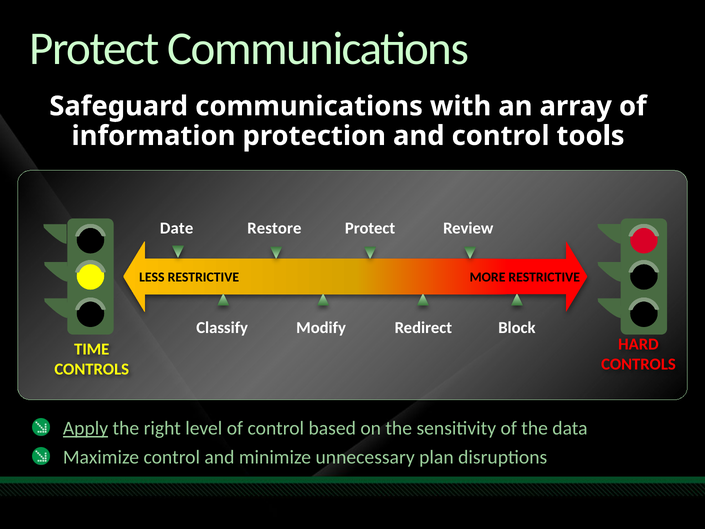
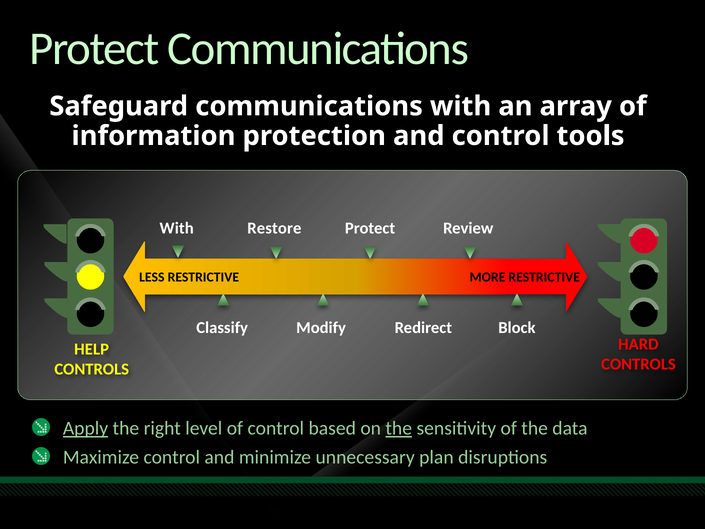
Date at (177, 228): Date -> With
TIME: TIME -> HELP
the at (399, 428) underline: none -> present
